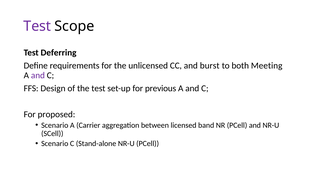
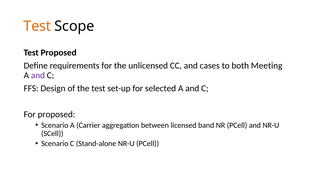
Test at (37, 26) colour: purple -> orange
Test Deferring: Deferring -> Proposed
burst: burst -> cases
previous: previous -> selected
